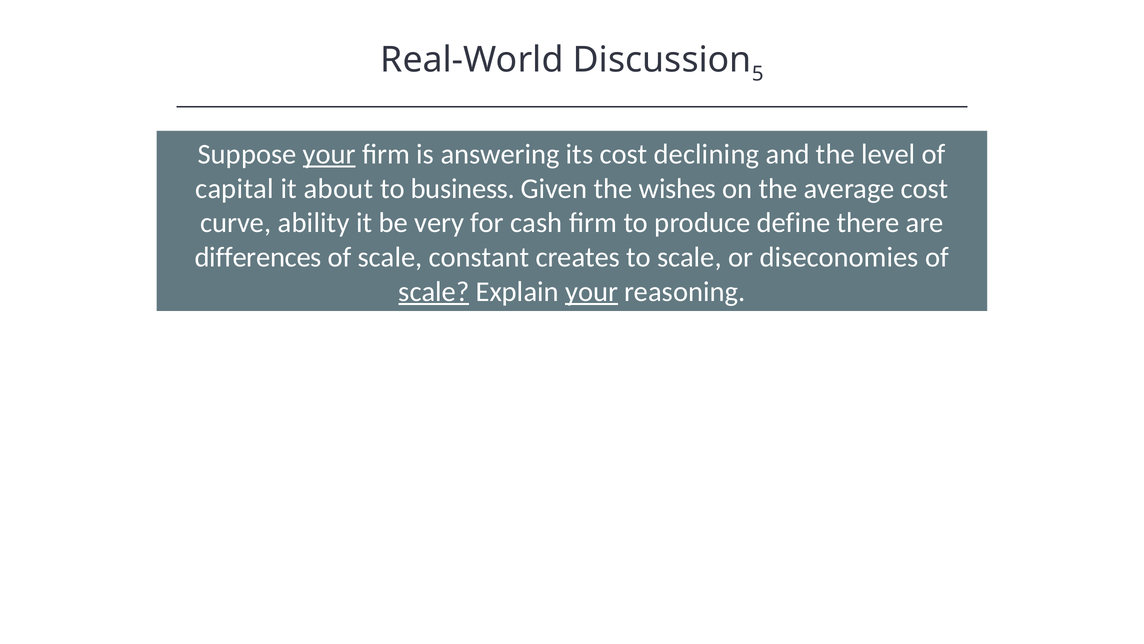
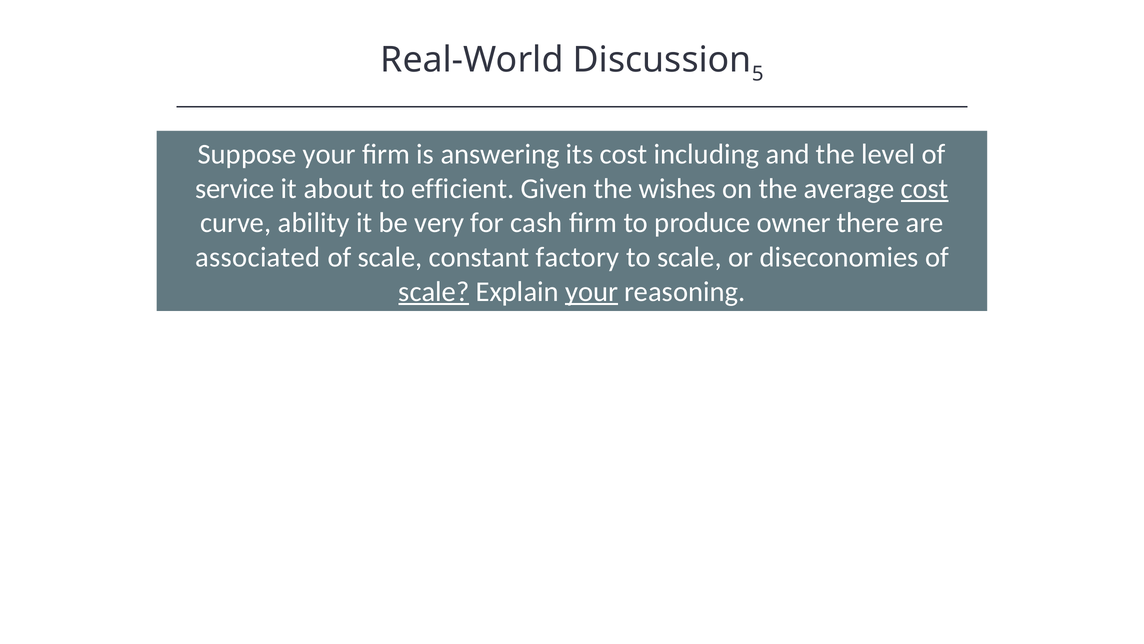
your at (329, 154) underline: present -> none
declining: declining -> including
capital: capital -> service
business: business -> efficient
cost at (925, 188) underline: none -> present
define: define -> owner
differences: differences -> associated
creates: creates -> factory
